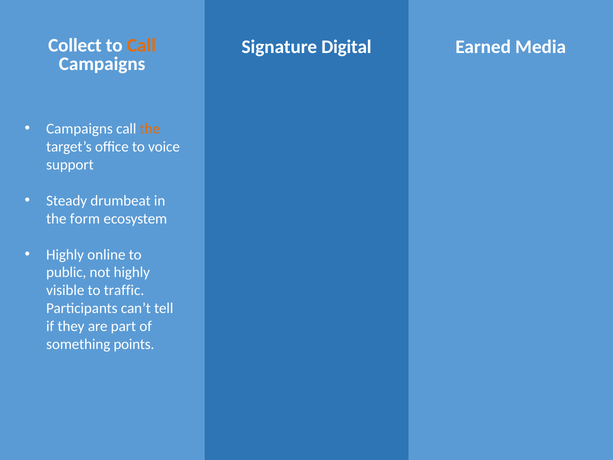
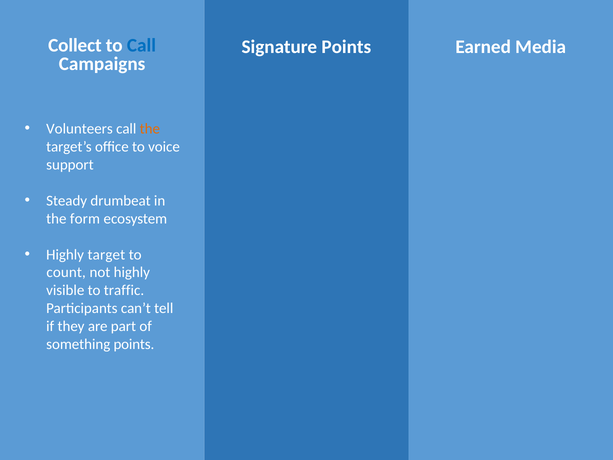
Call at (141, 46) colour: orange -> blue
Signature Digital: Digital -> Points
Campaigns at (79, 129): Campaigns -> Volunteers
online: online -> target
public: public -> count
